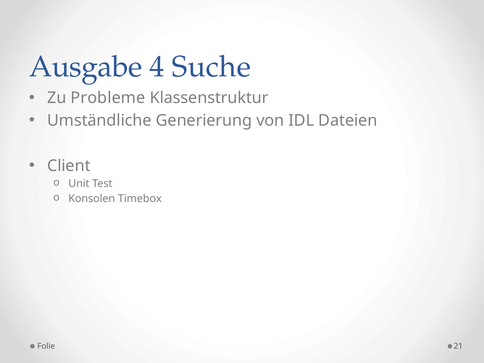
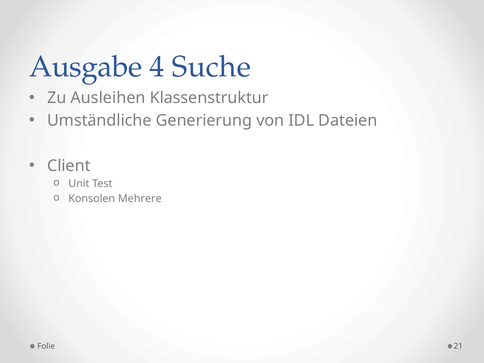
Probleme: Probleme -> Ausleihen
Timebox: Timebox -> Mehrere
